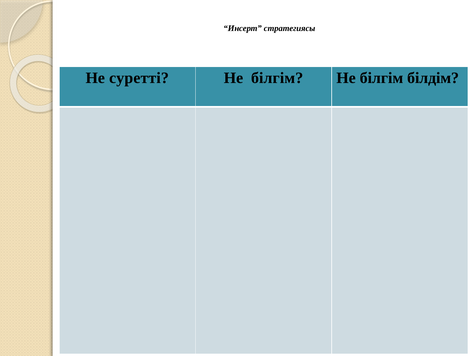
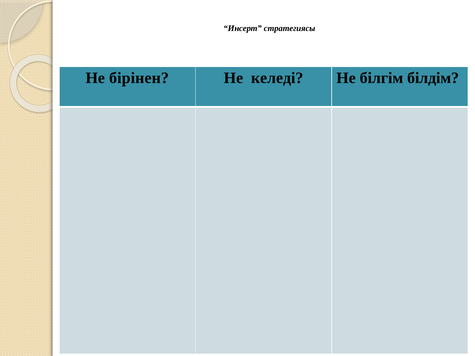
суретті: суретті -> бірінен
білгім at (277, 78): білгім -> келеді
